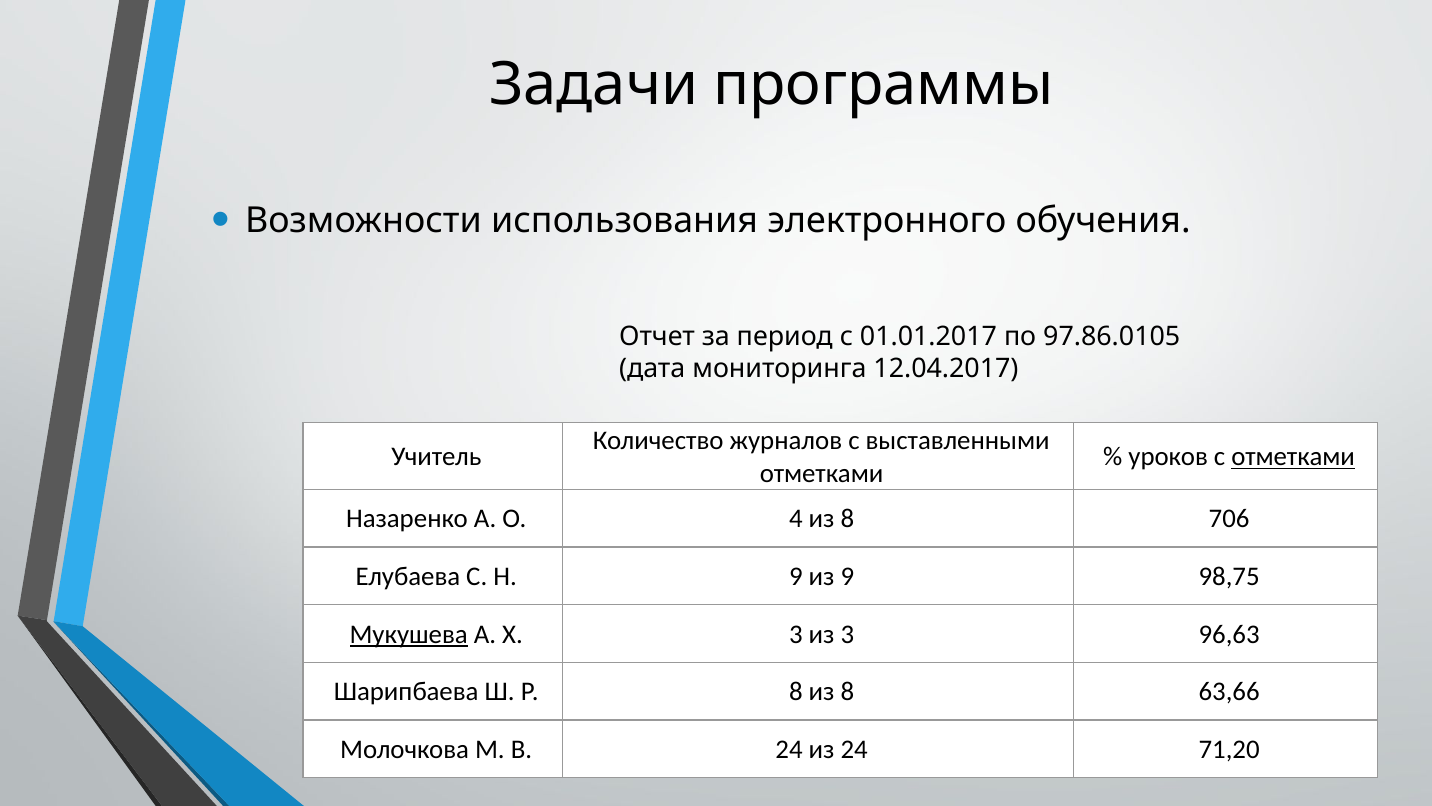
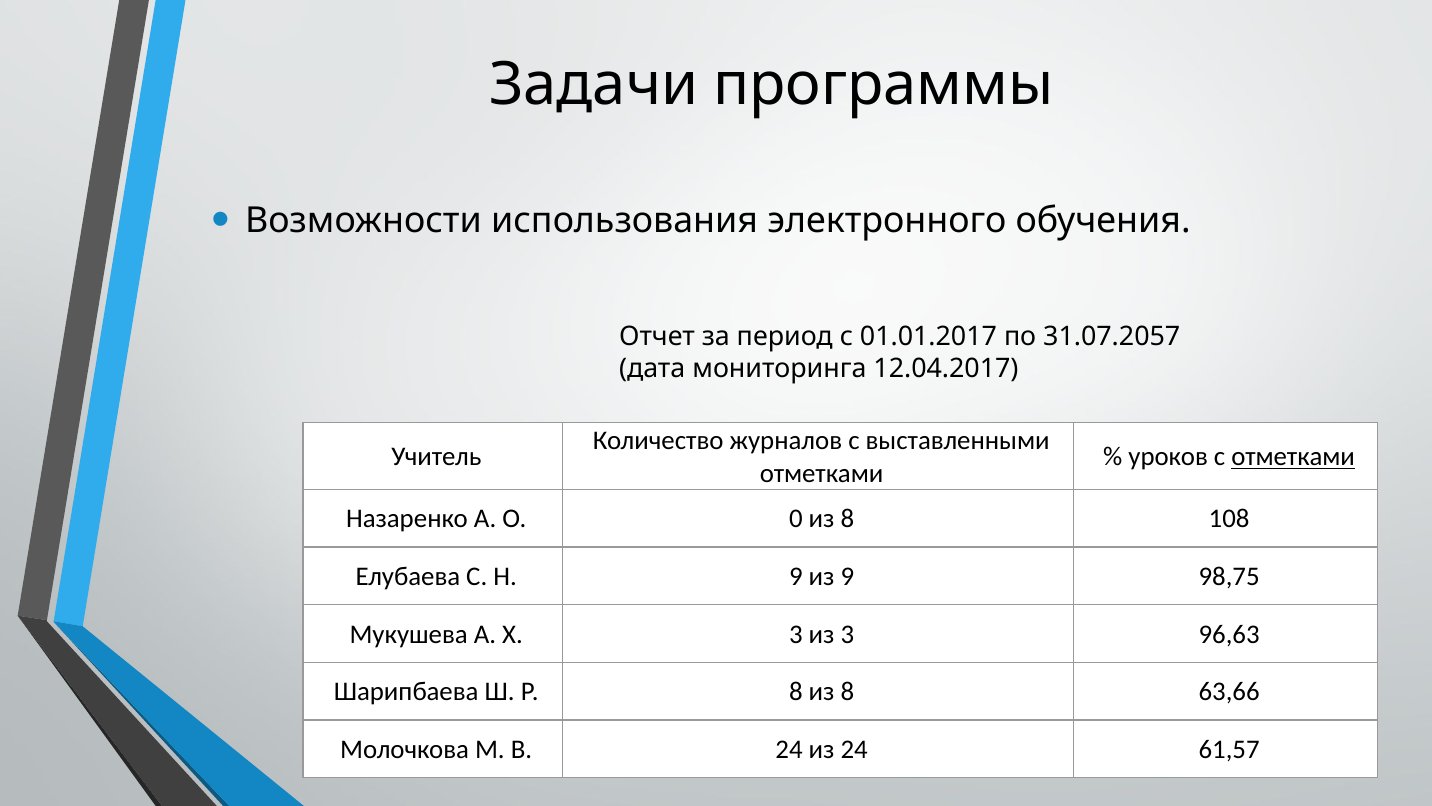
97.86.0105: 97.86.0105 -> 31.07.2057
4: 4 -> 0
706: 706 -> 108
Мукушева underline: present -> none
71,20: 71,20 -> 61,57
